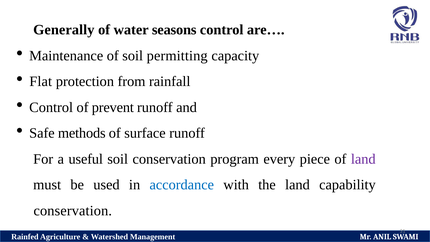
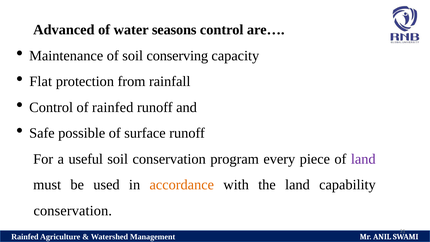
Generally: Generally -> Advanced
permitting: permitting -> conserving
of prevent: prevent -> rainfed
methods: methods -> possible
accordance colour: blue -> orange
